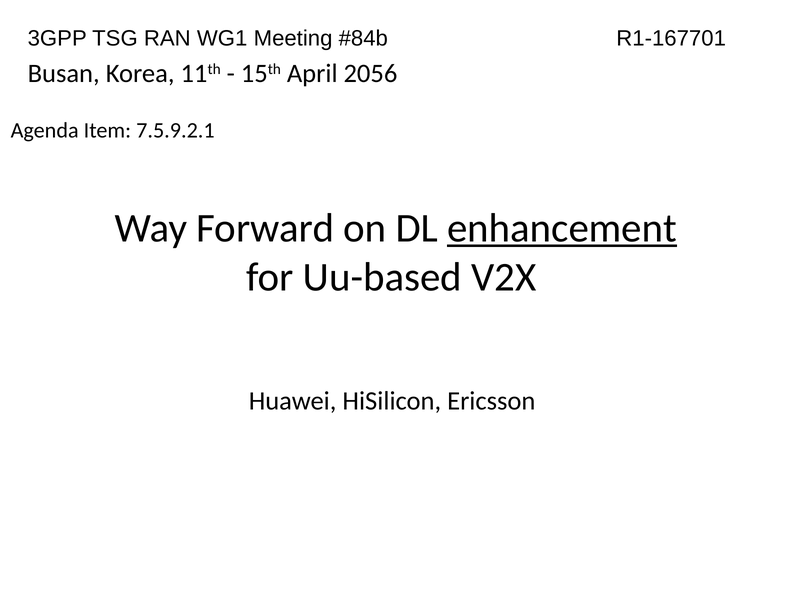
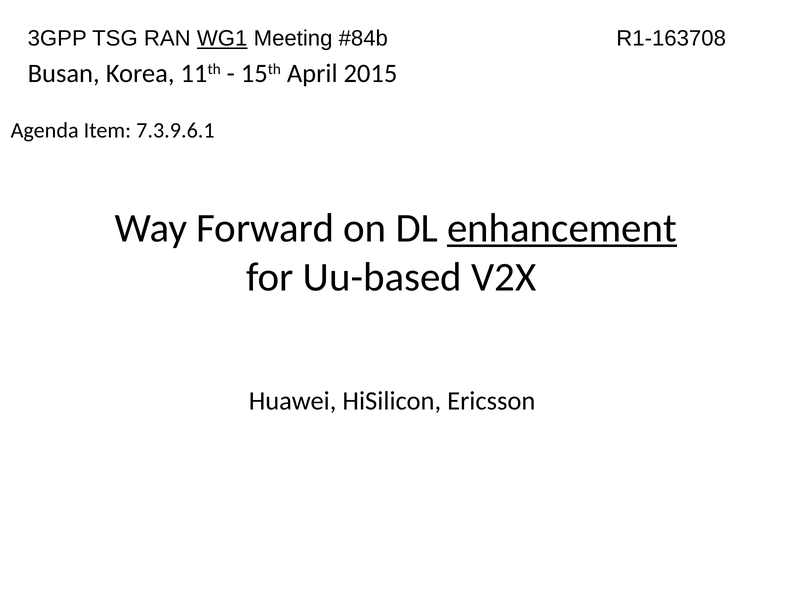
WG1 underline: none -> present
R1-167701: R1-167701 -> R1-163708
2056: 2056 -> 2015
7.5.9.2.1: 7.5.9.2.1 -> 7.3.9.6.1
